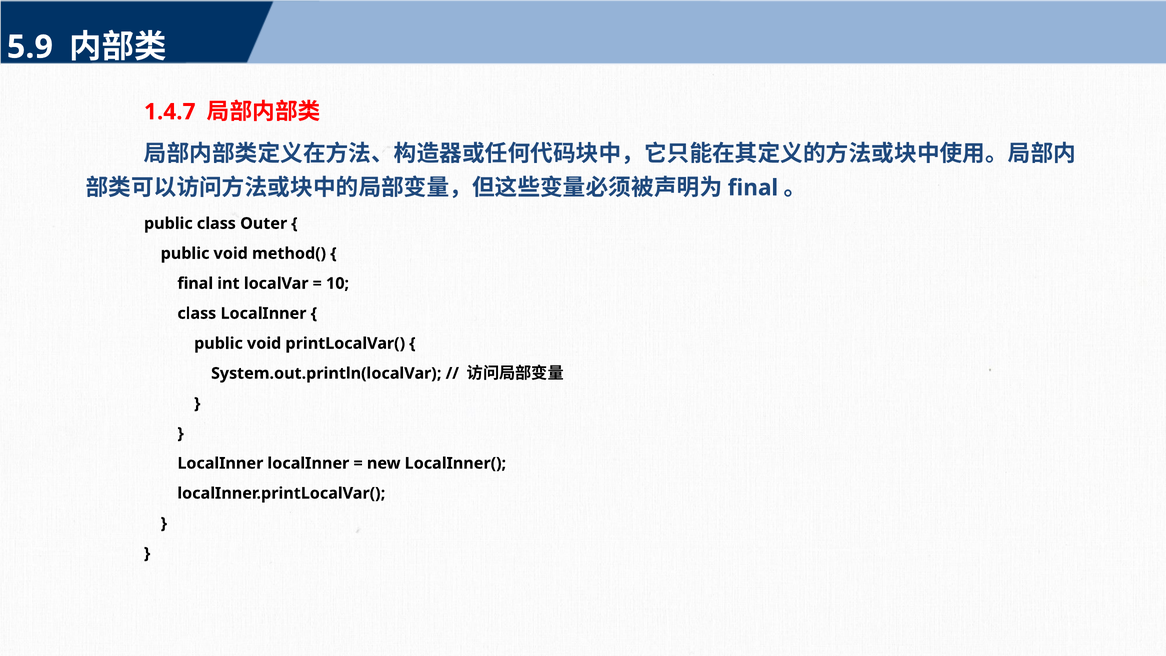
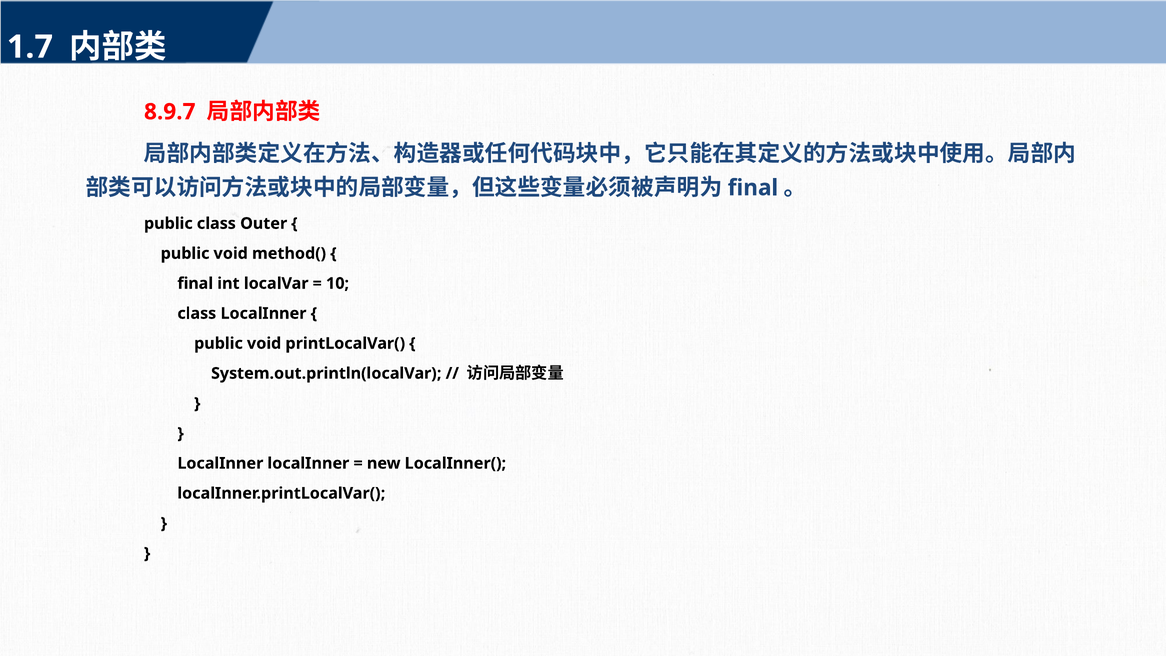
5.9: 5.9 -> 1.7
1.4.7: 1.4.7 -> 8.9.7
